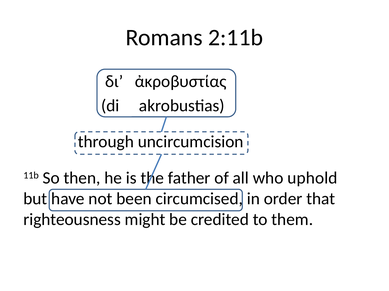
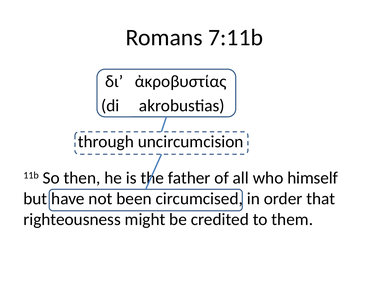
2:11b: 2:11b -> 7:11b
uphold: uphold -> himself
